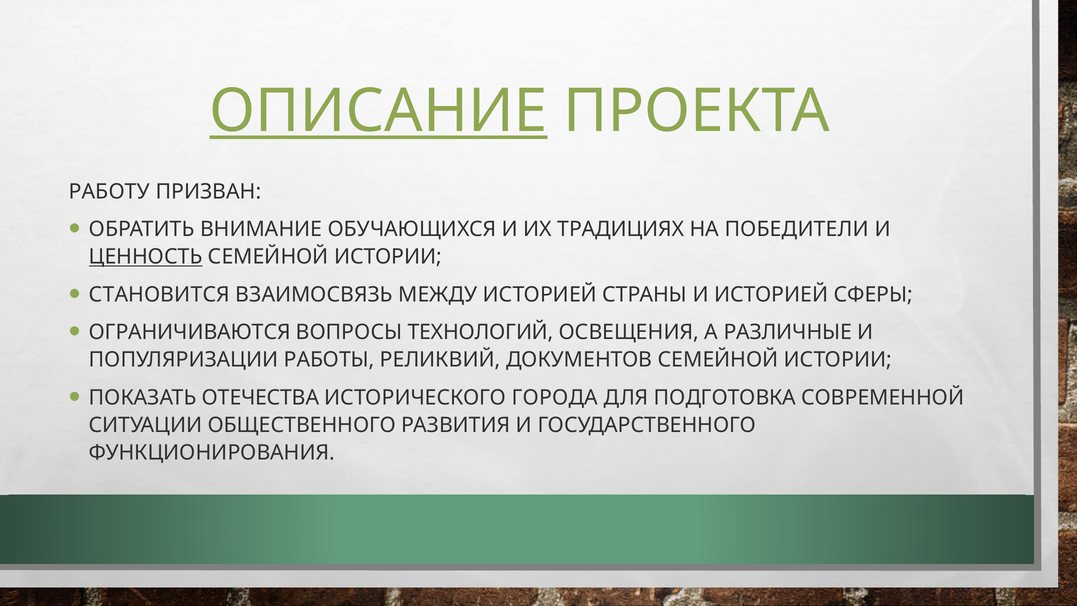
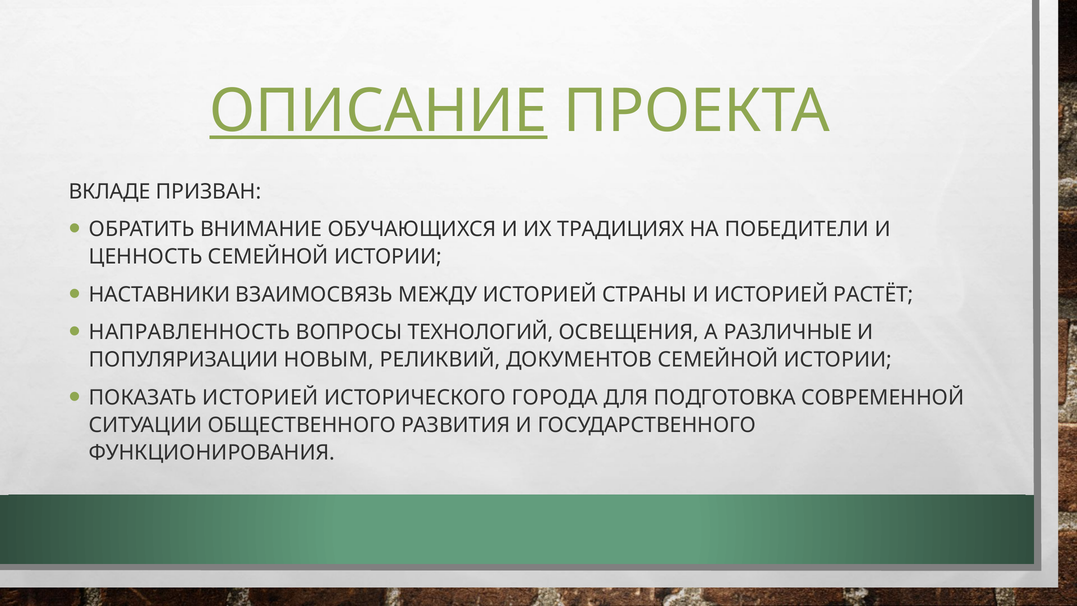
РАБОТУ: РАБОТУ -> ВКЛАДЕ
ЦЕННОСТЬ underline: present -> none
СТАНОВИТСЯ: СТАНОВИТСЯ -> НАСТАВНИКИ
СФЕРЫ: СФЕРЫ -> РАСТЁТ
ОГРАНИЧИВАЮТСЯ: ОГРАНИЧИВАЮТСЯ -> НАПРАВЛЕННОСТЬ
РАБОТЫ: РАБОТЫ -> НОВЫМ
ПОКАЗАТЬ ОТЕЧЕСТВА: ОТЕЧЕСТВА -> ИСТОРИЕЙ
